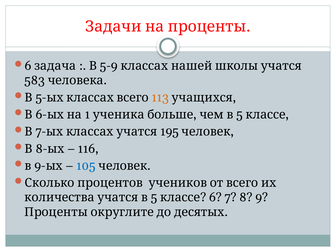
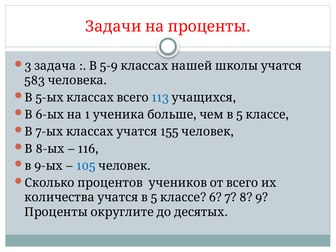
6 at (28, 66): 6 -> 3
113 colour: orange -> blue
195: 195 -> 155
